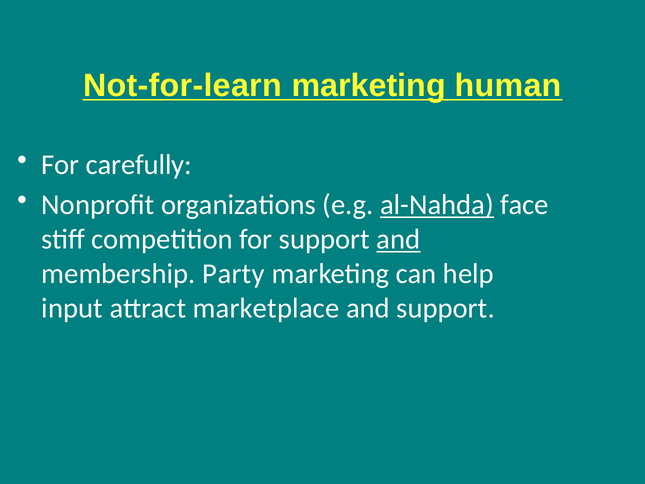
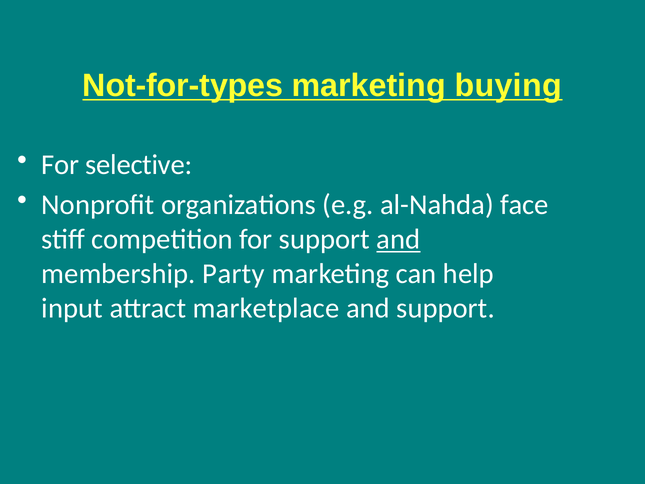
Not-for-learn: Not-for-learn -> Not-for-types
human: human -> buying
carefully: carefully -> selective
al-Nahda underline: present -> none
